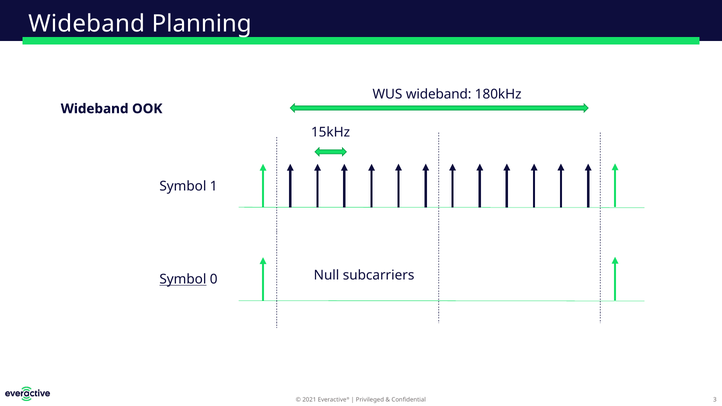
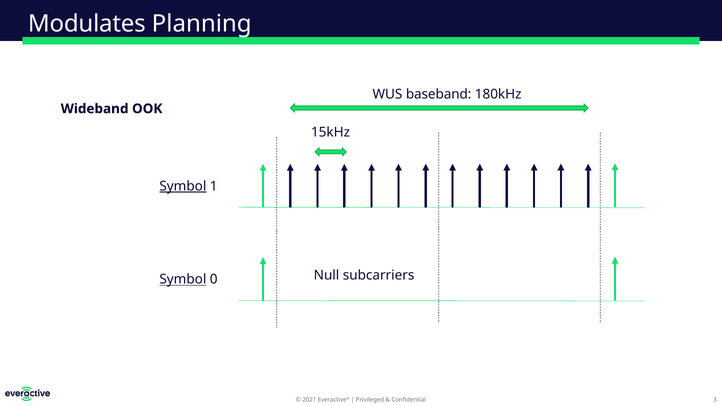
Wideband at (87, 24): Wideband -> Modulates
WUS wideband: wideband -> baseband
Symbol at (183, 186) underline: none -> present
